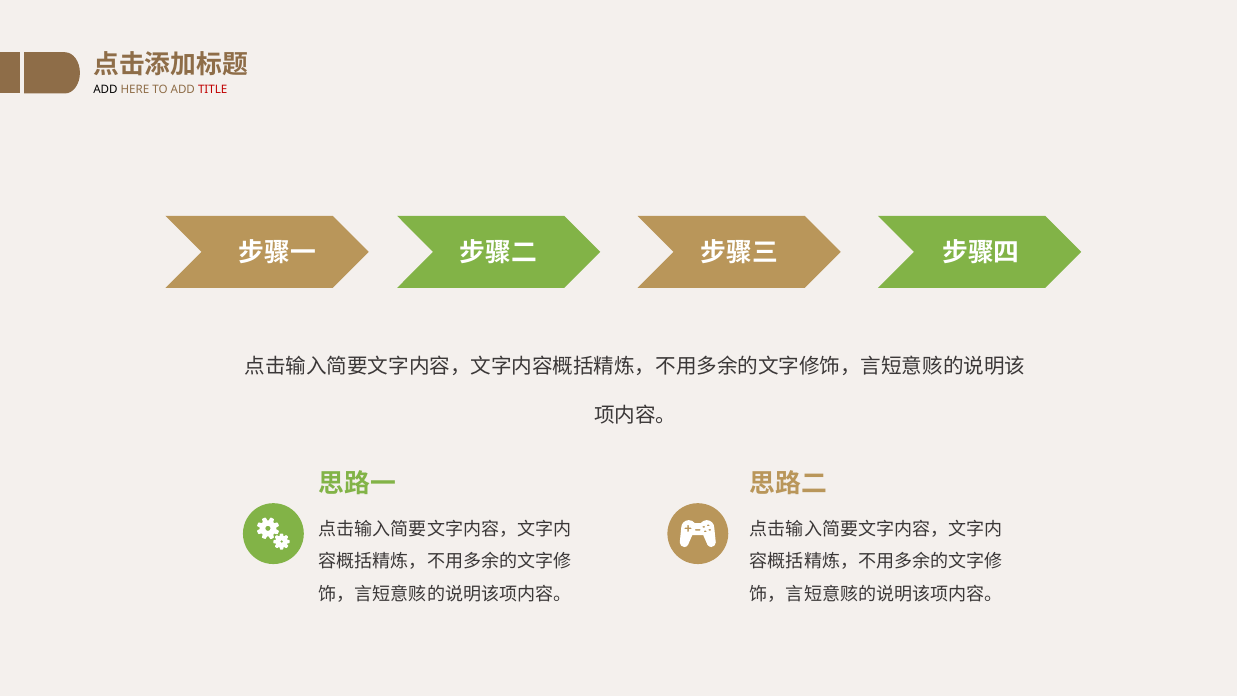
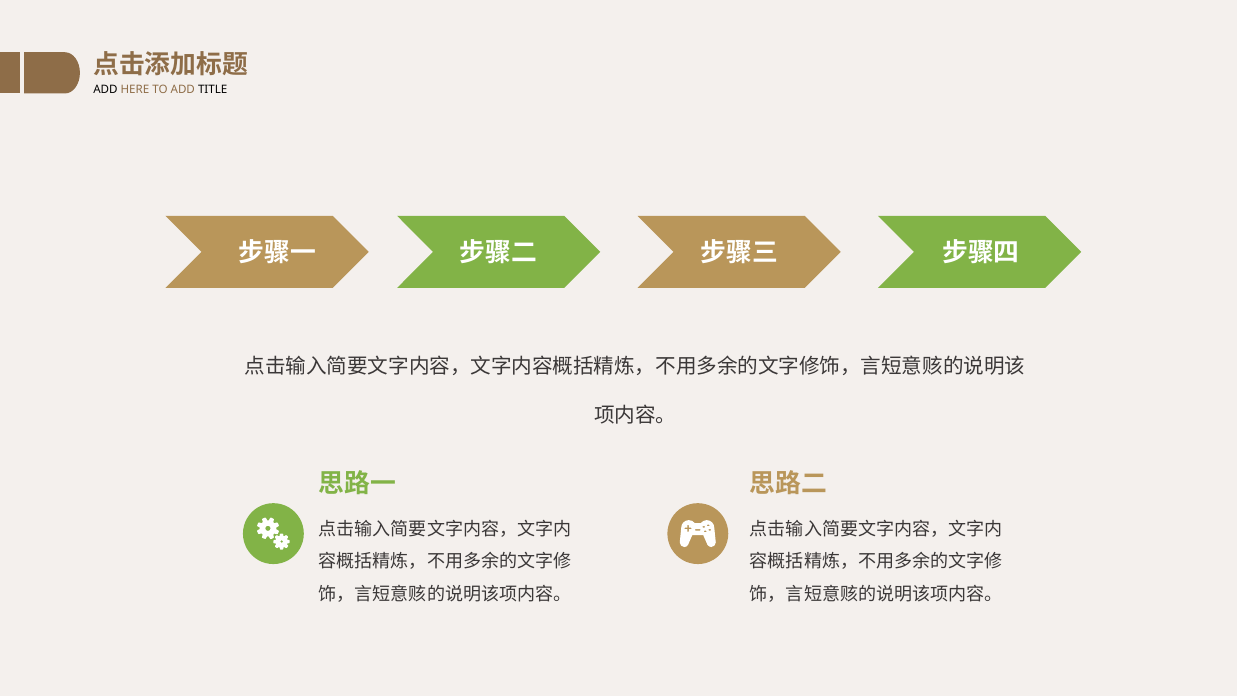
TITLE colour: red -> black
